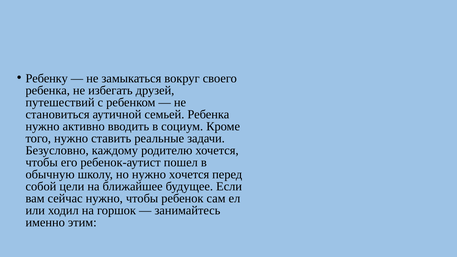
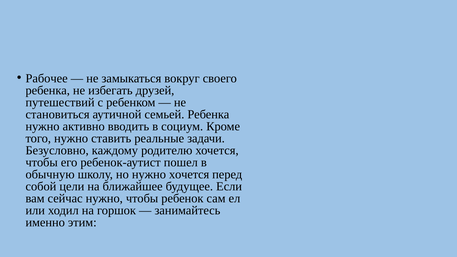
Ребенку: Ребенку -> Рабочее
